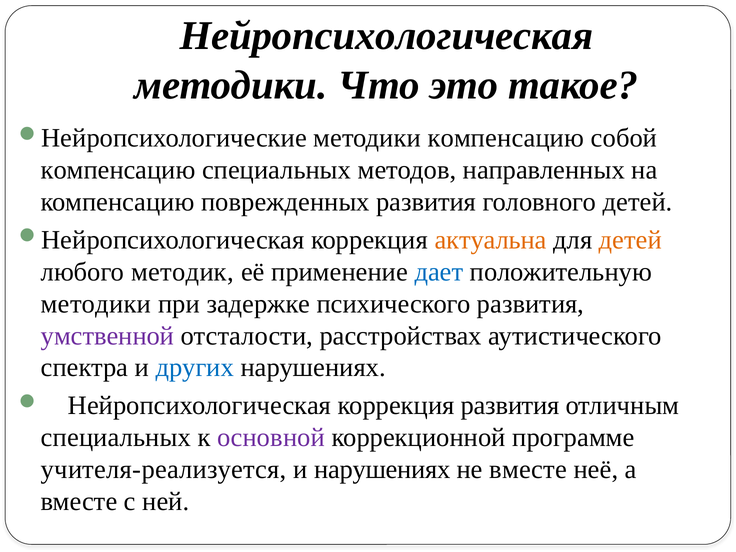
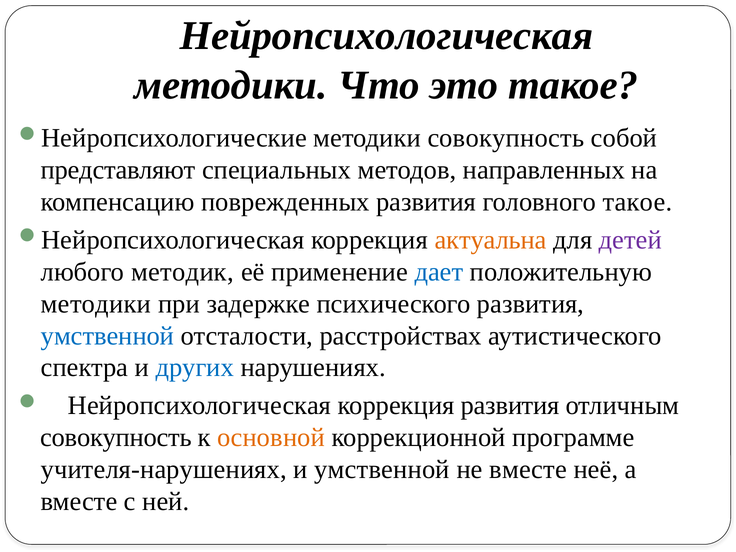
методики компенсацию: компенсацию -> совокупность
компенсацию at (118, 170): компенсацию -> представляют
головного детей: детей -> такое
детей at (630, 240) colour: orange -> purple
умственной at (108, 336) colour: purple -> blue
специальных at (116, 438): специальных -> совокупность
основной colour: purple -> orange
учителя-реализуется: учителя-реализуется -> учителя-нарушениях
и нарушениях: нарушениях -> умственной
